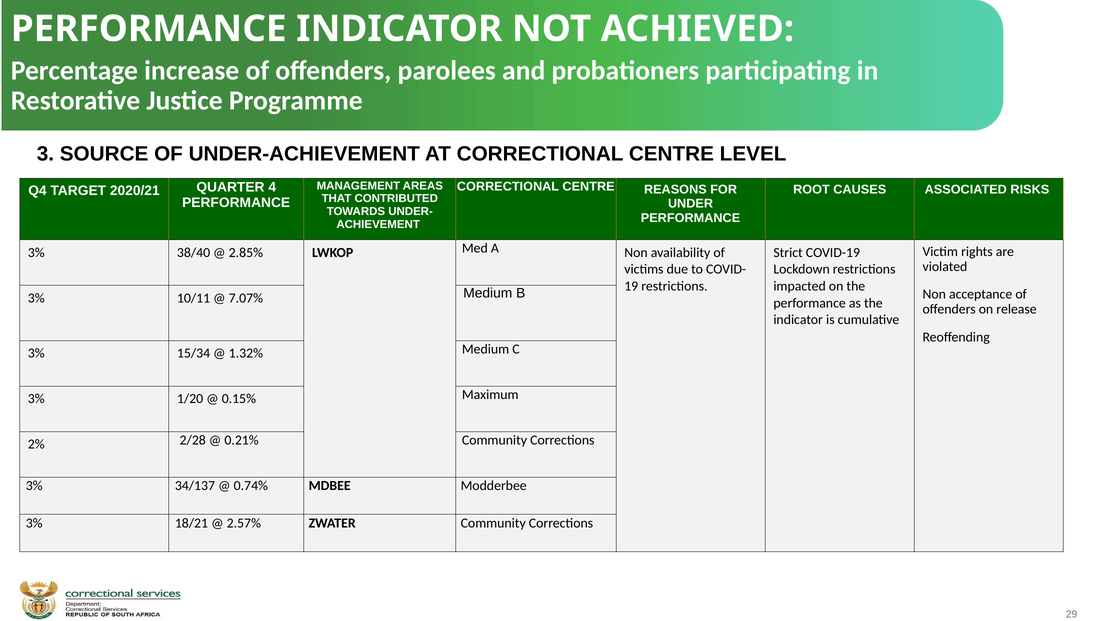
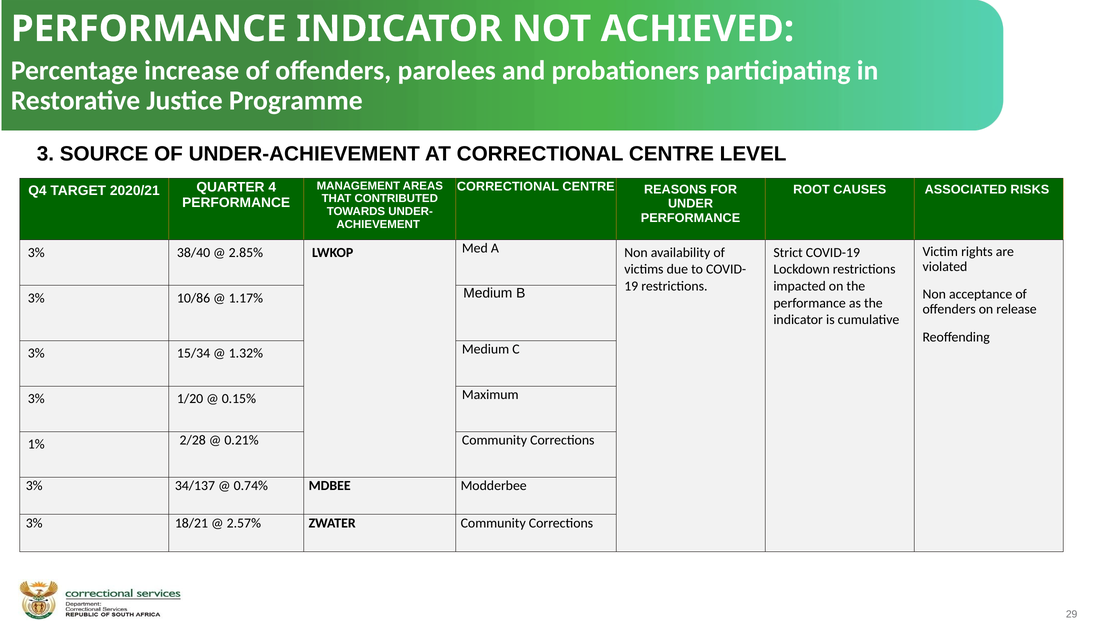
10/11: 10/11 -> 10/86
7.07%: 7.07% -> 1.17%
2%: 2% -> 1%
